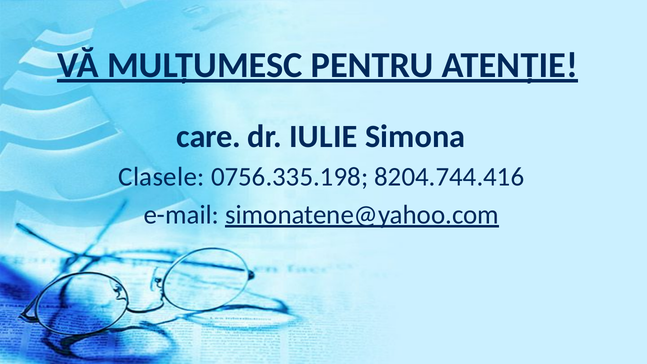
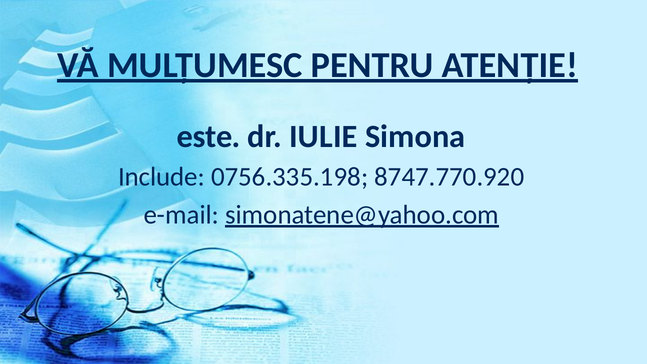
care: care -> este
Clasele: Clasele -> Include
8204.744.416: 8204.744.416 -> 8747.770.920
